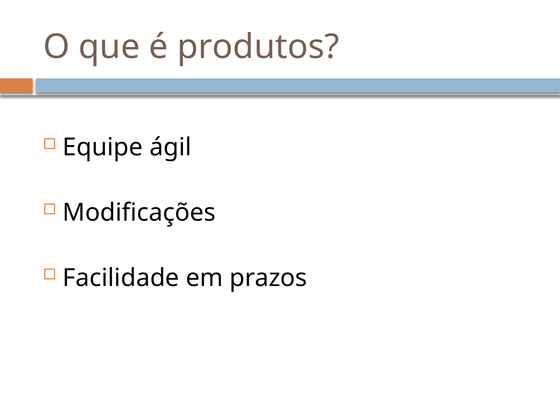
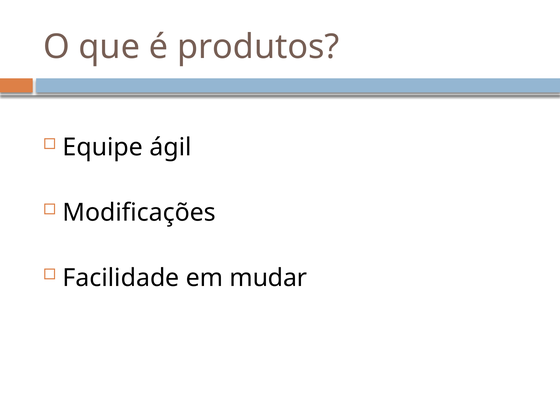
prazos: prazos -> mudar
